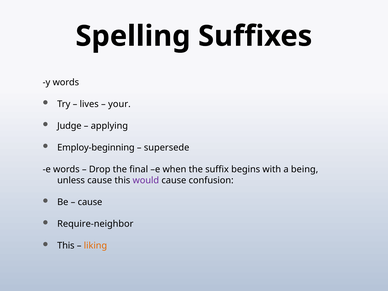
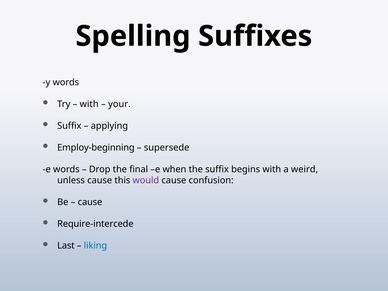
lives at (89, 104): lives -> with
Judge at (69, 126): Judge -> Suffix
being: being -> weird
Require-neighbor: Require-neighbor -> Require-intercede
This at (66, 246): This -> Last
liking colour: orange -> blue
